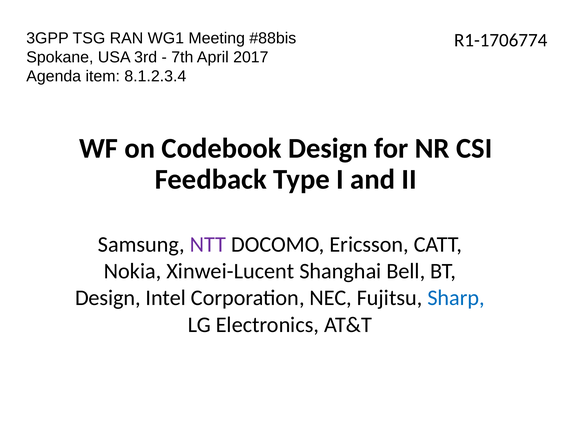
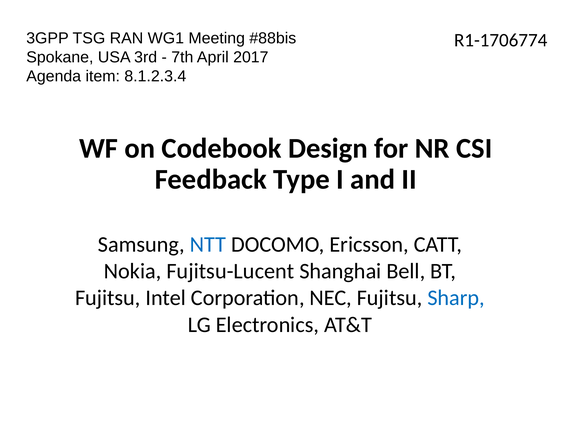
NTT colour: purple -> blue
Xinwei-Lucent: Xinwei-Lucent -> Fujitsu-Lucent
Design at (108, 298): Design -> Fujitsu
